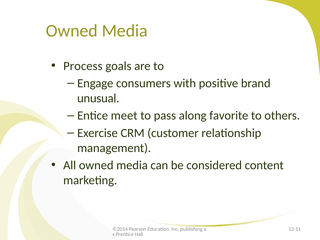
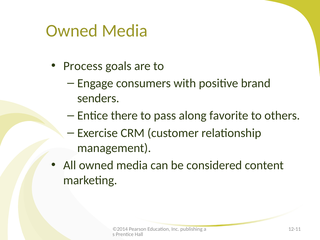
unusual: unusual -> senders
meet: meet -> there
